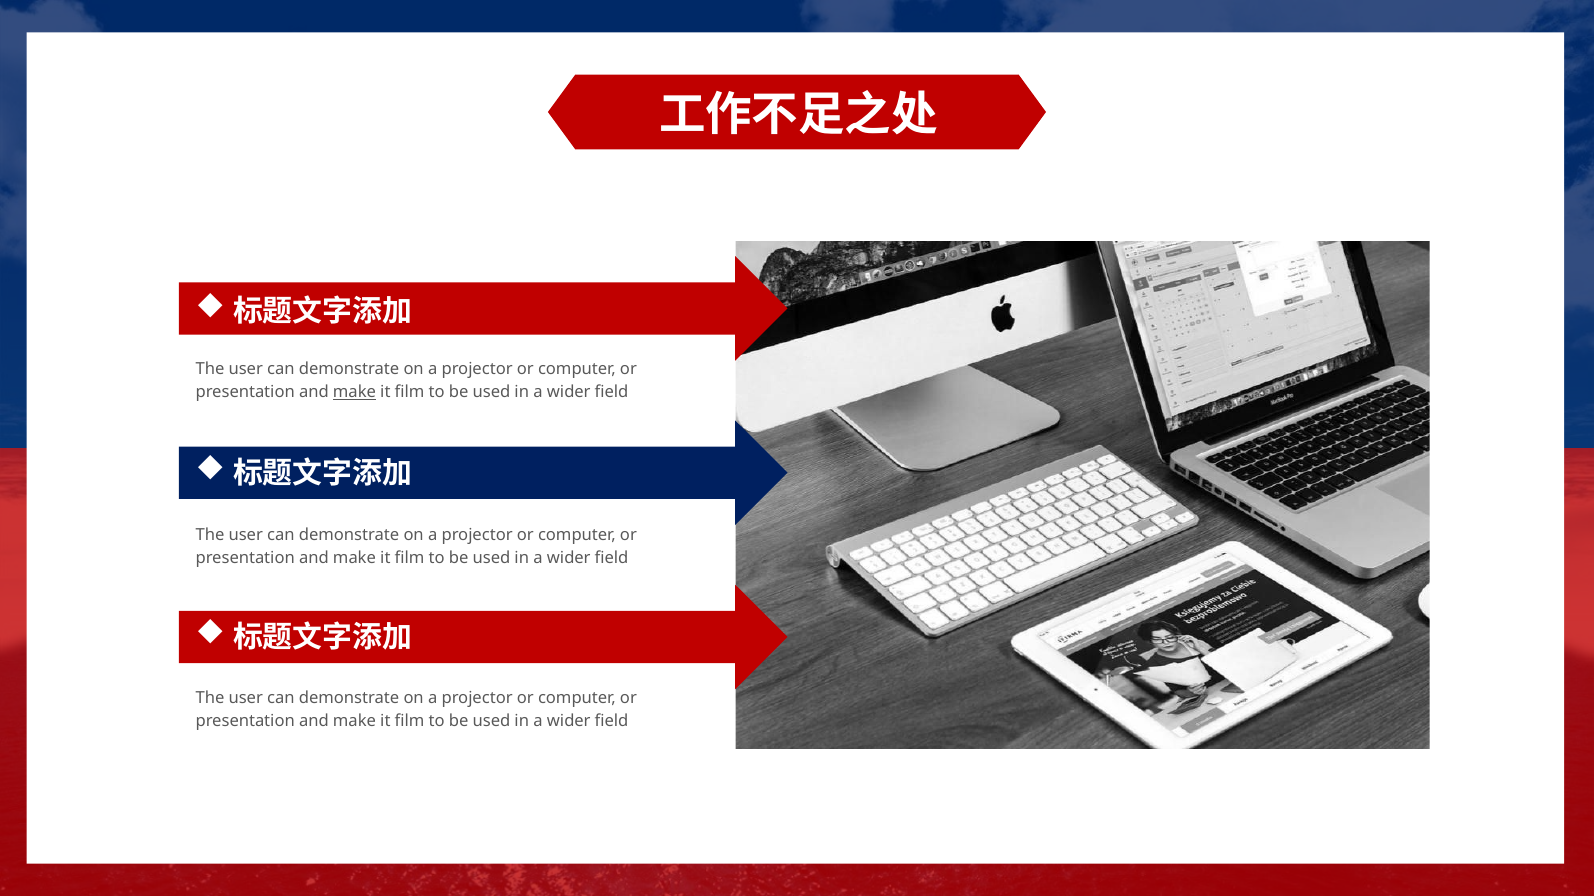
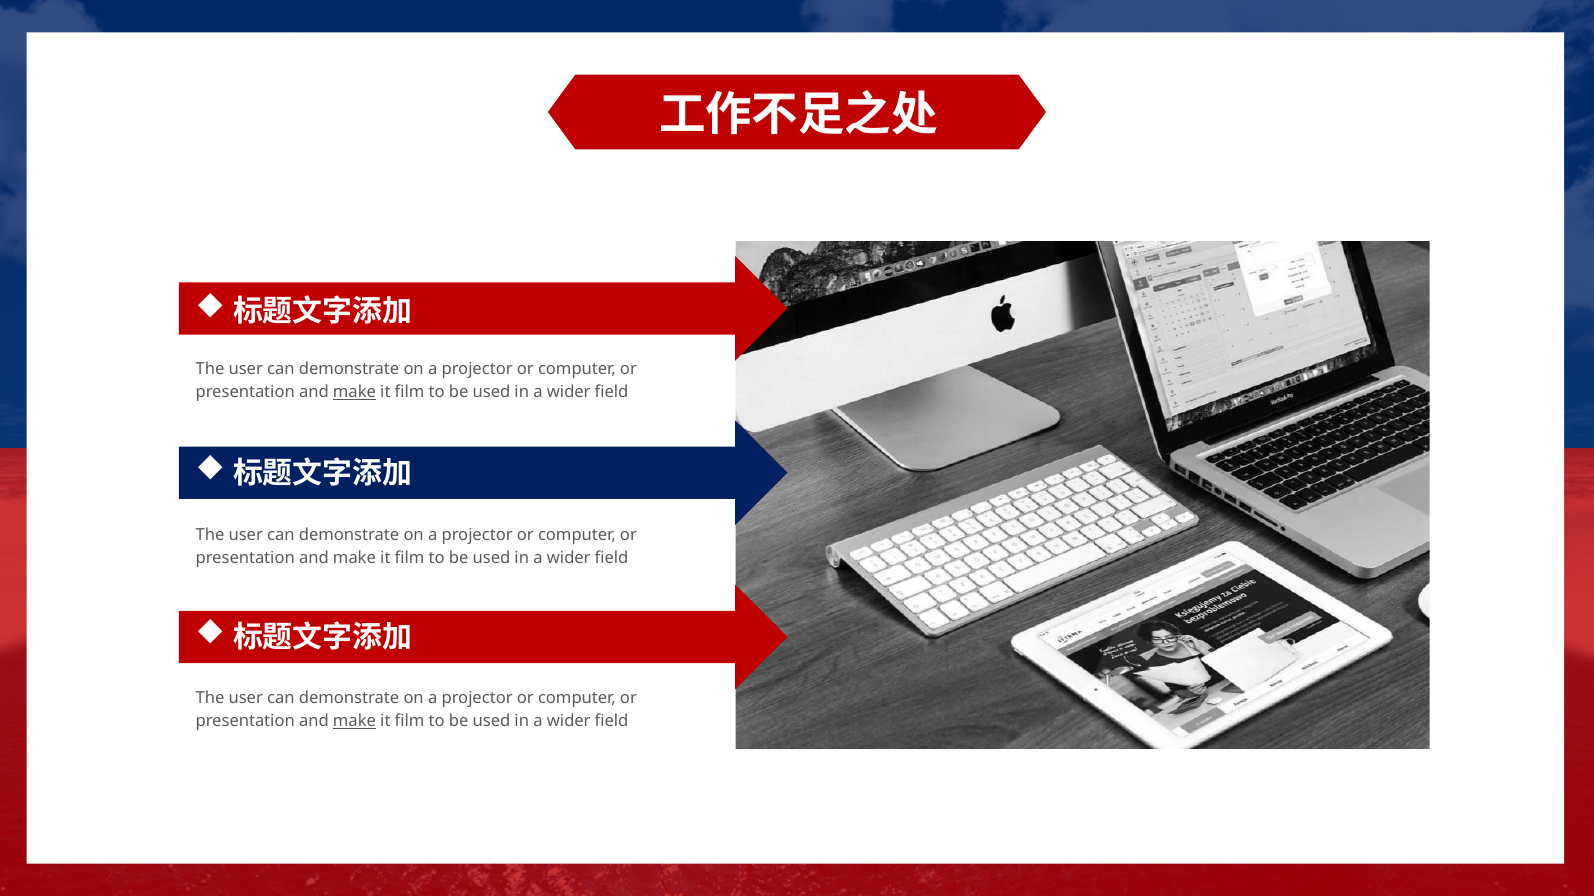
make at (354, 722) underline: none -> present
